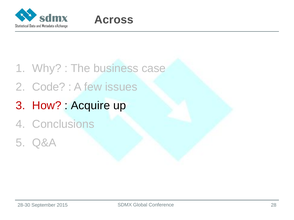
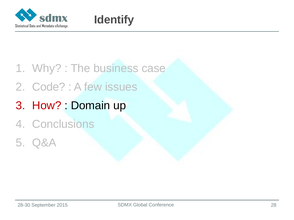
Across: Across -> Identify
Acquire: Acquire -> Domain
